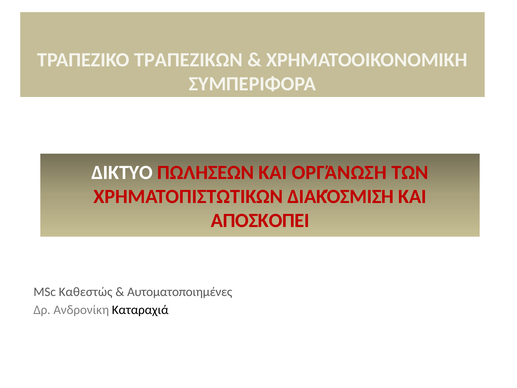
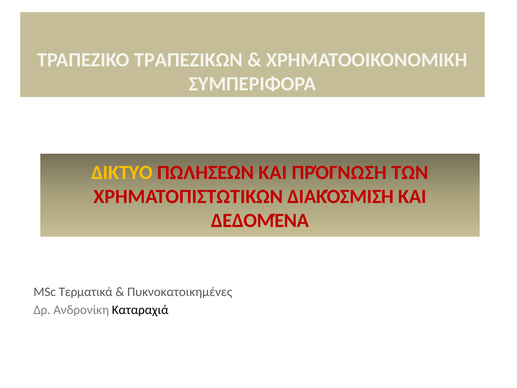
ΔΙΚΤΥΟ colour: white -> yellow
ΟΡΓΆΝΩΣΗ: ΟΡΓΆΝΩΣΗ -> ΠΡΌΓΝΩΣΗ
ΑΠΟΣΚΟΠΕΙ: ΑΠΟΣΚΟΠΕΙ -> ΔΕΔΟΜΈΝΑ
Καθεστώς: Καθεστώς -> Τερματικά
Αυτοματοποιημένες: Αυτοματοποιημένες -> Πυκνοκατοικημένες
